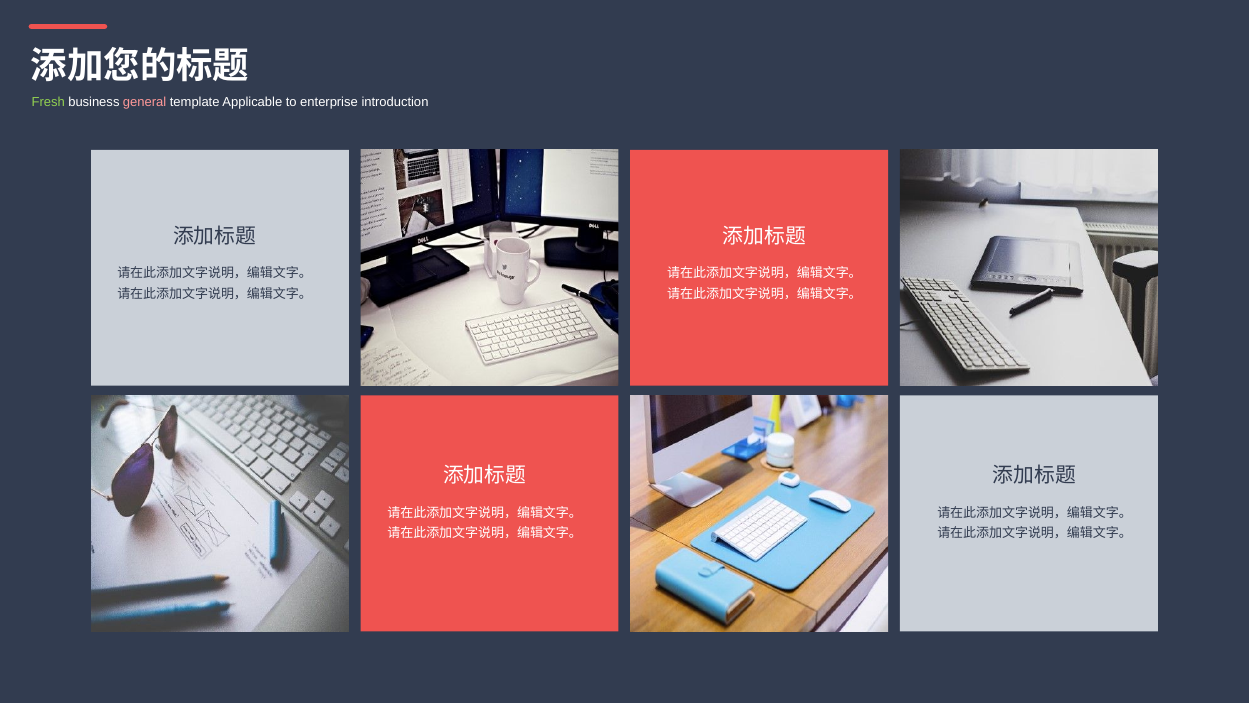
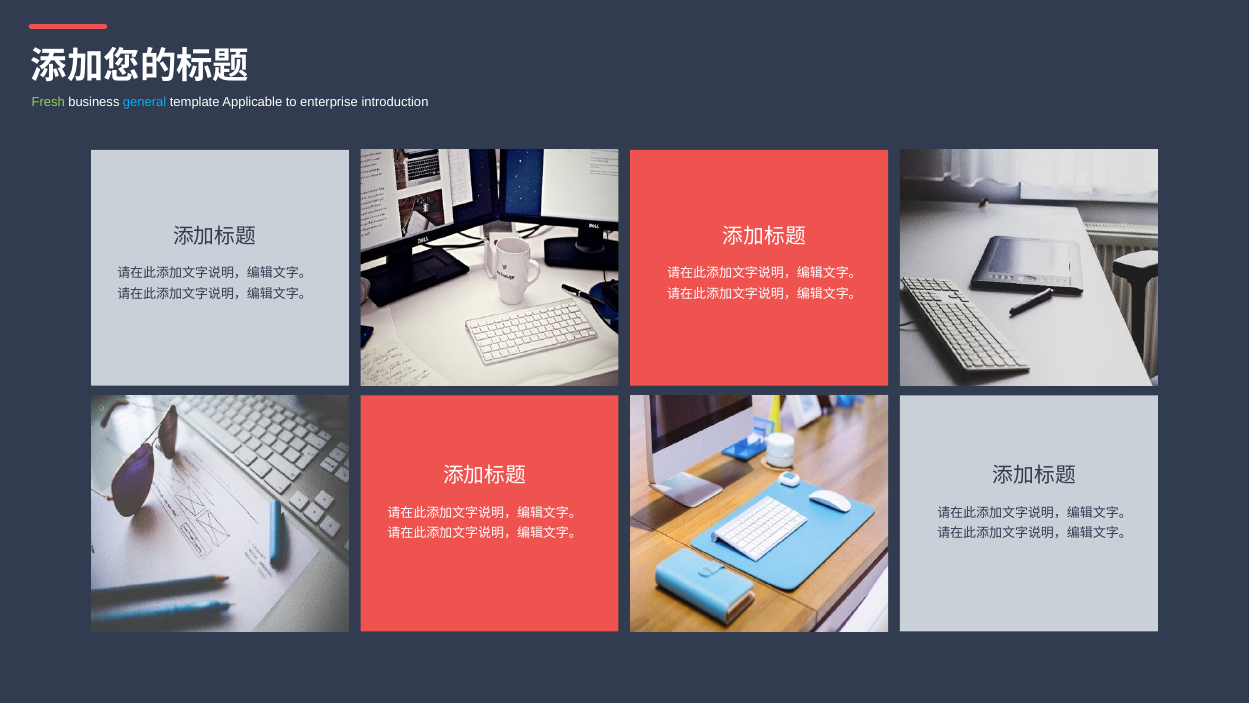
general colour: pink -> light blue
